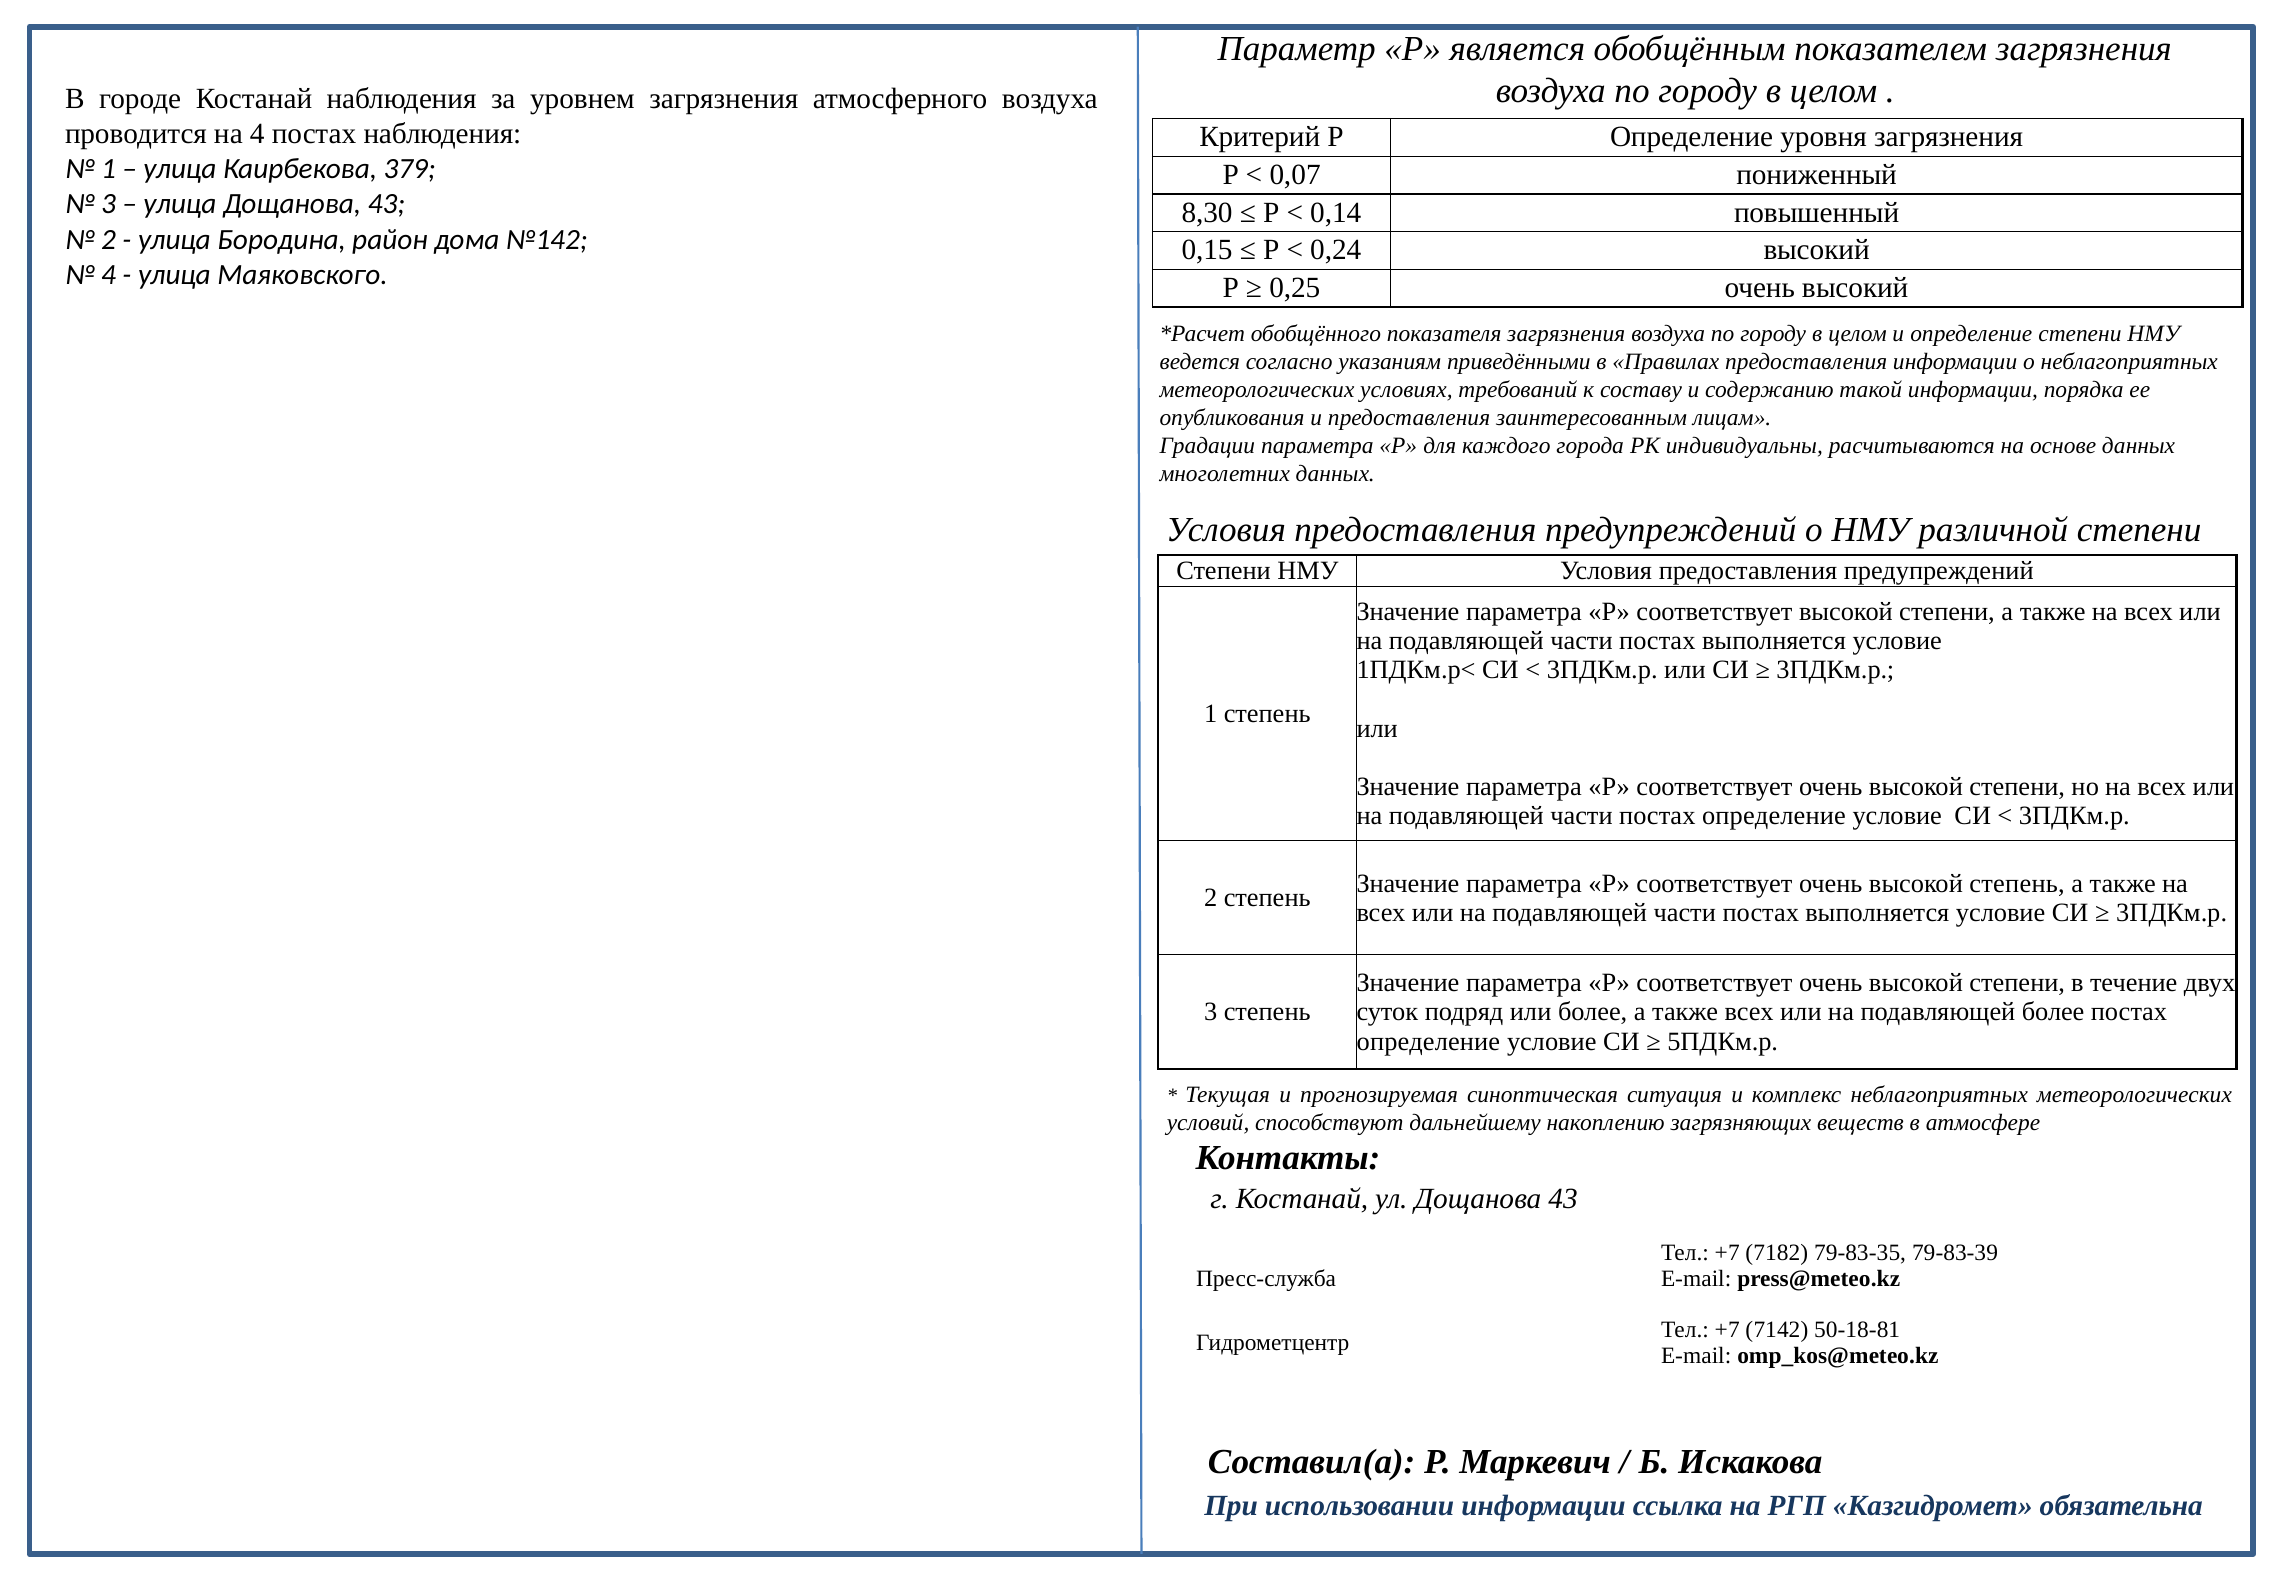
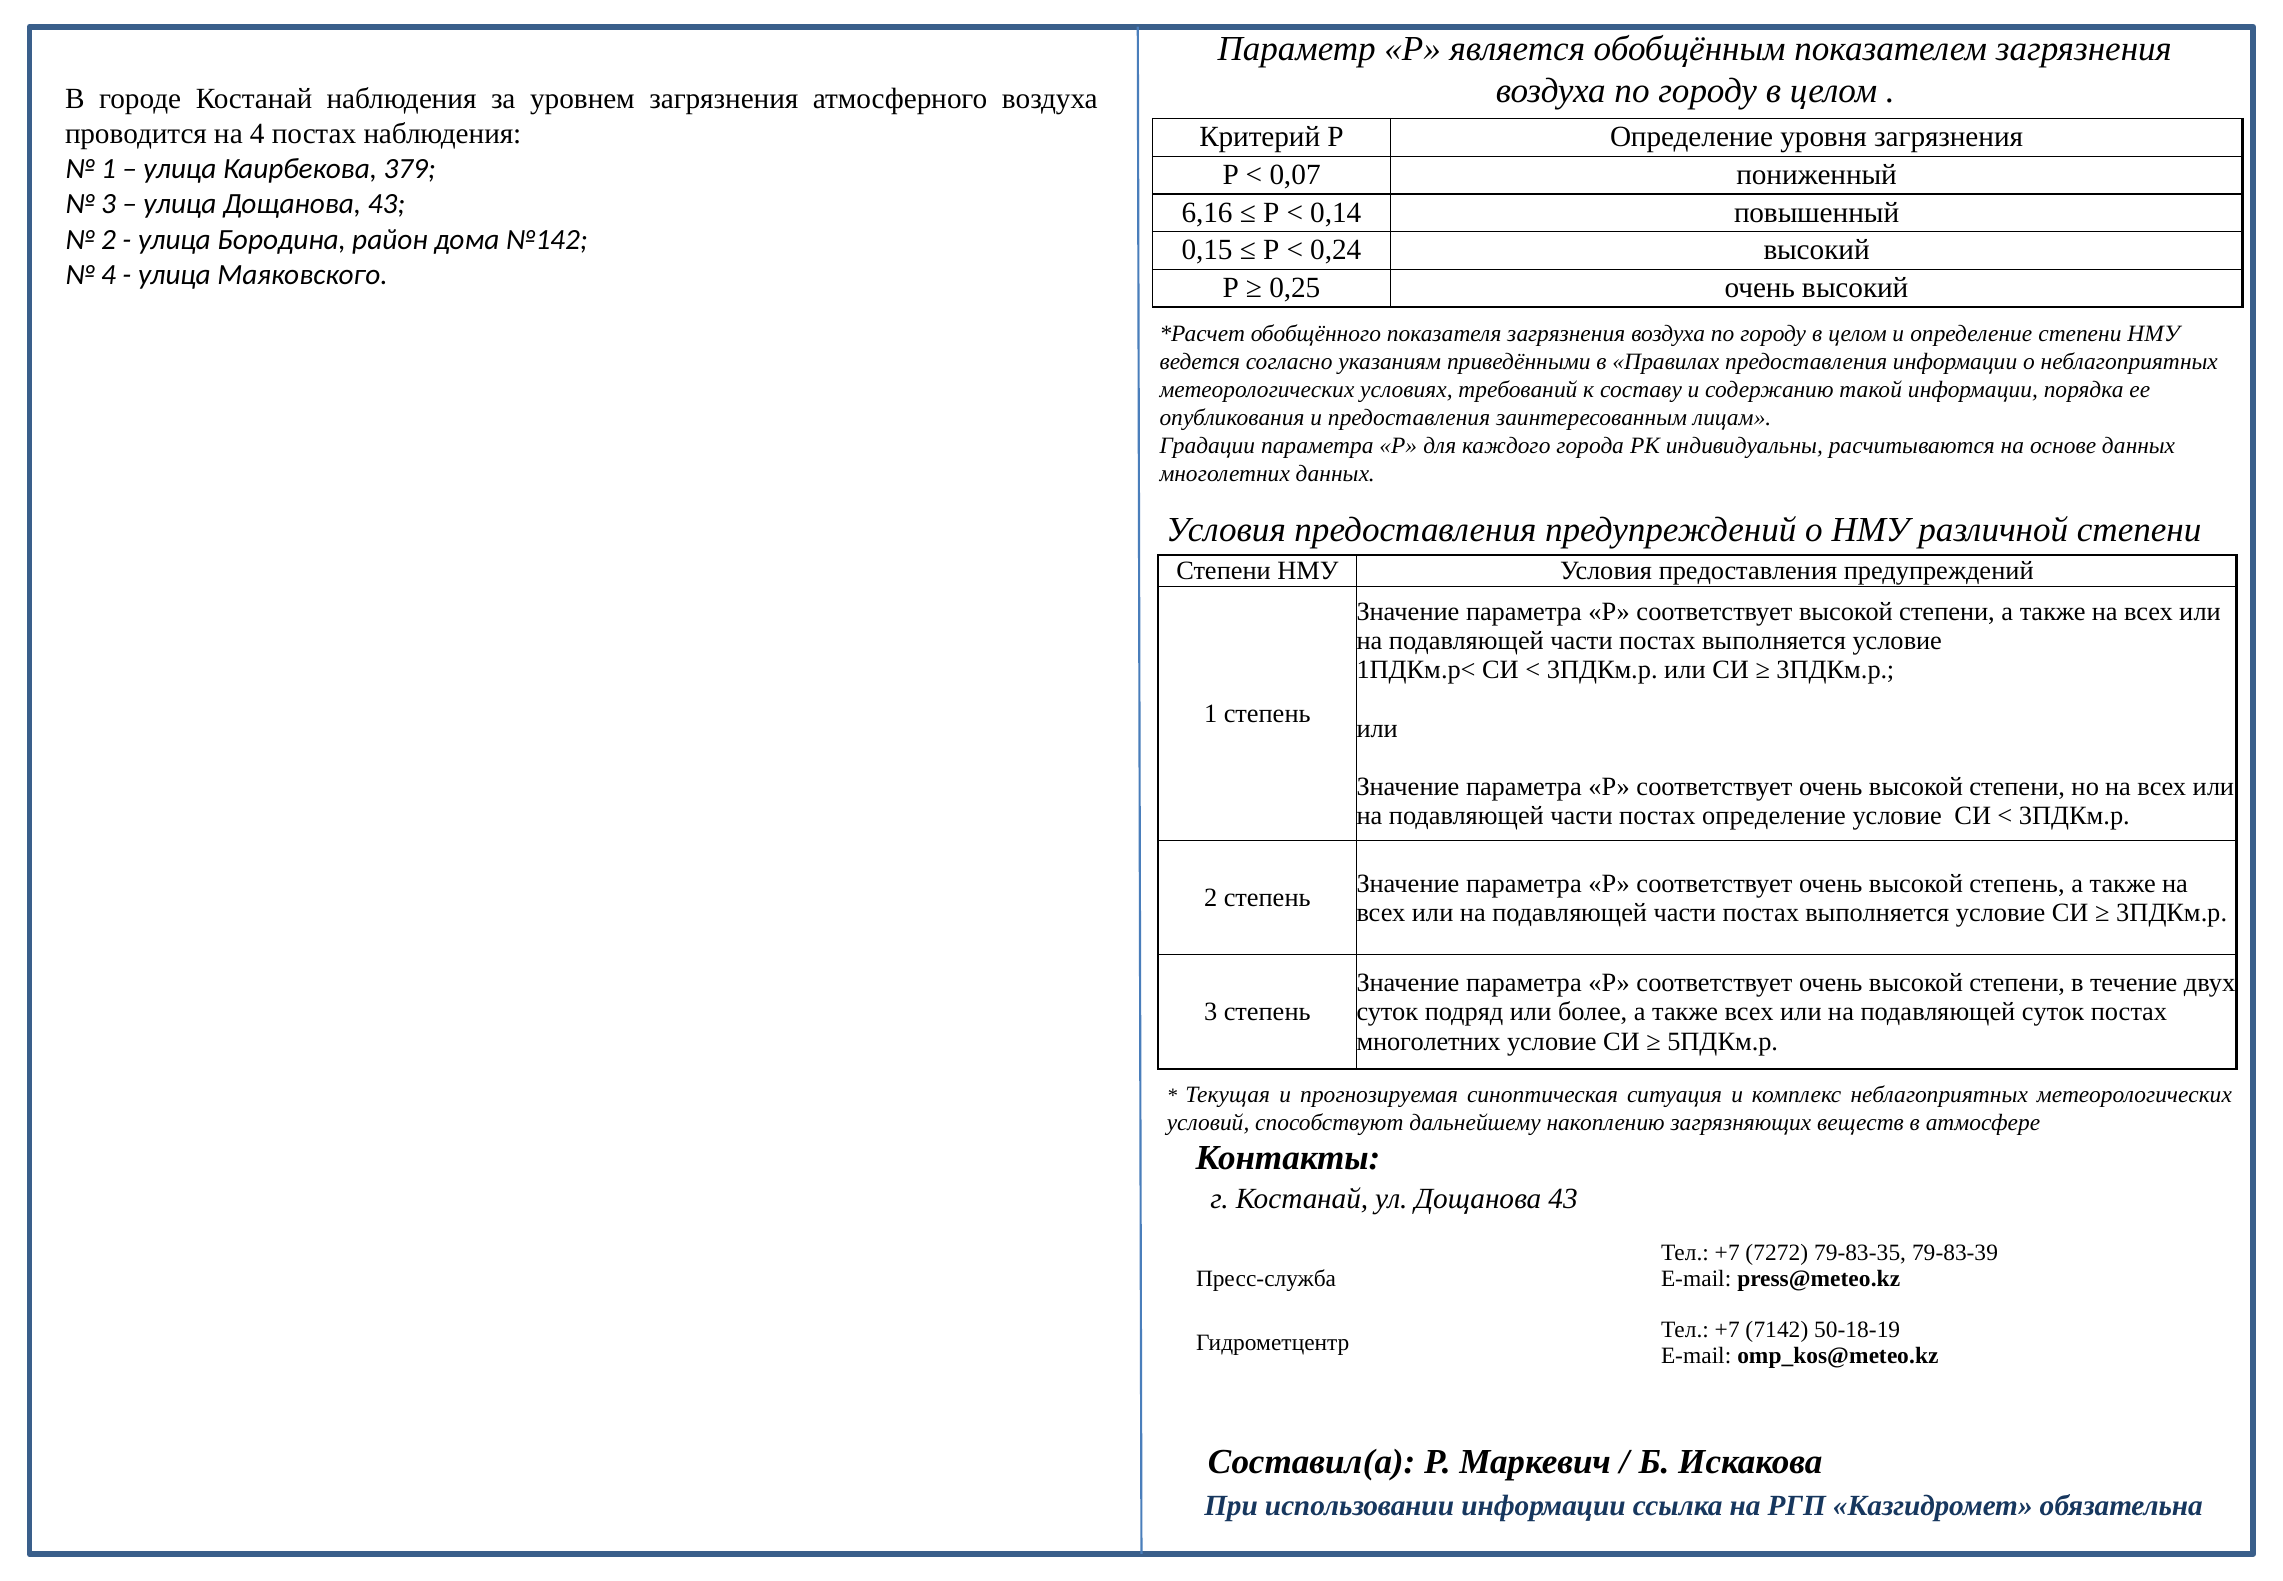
8,30: 8,30 -> 6,16
подавляющей более: более -> суток
определение at (1428, 1041): определение -> многолетних
7182: 7182 -> 7272
50-18-81: 50-18-81 -> 50-18-19
